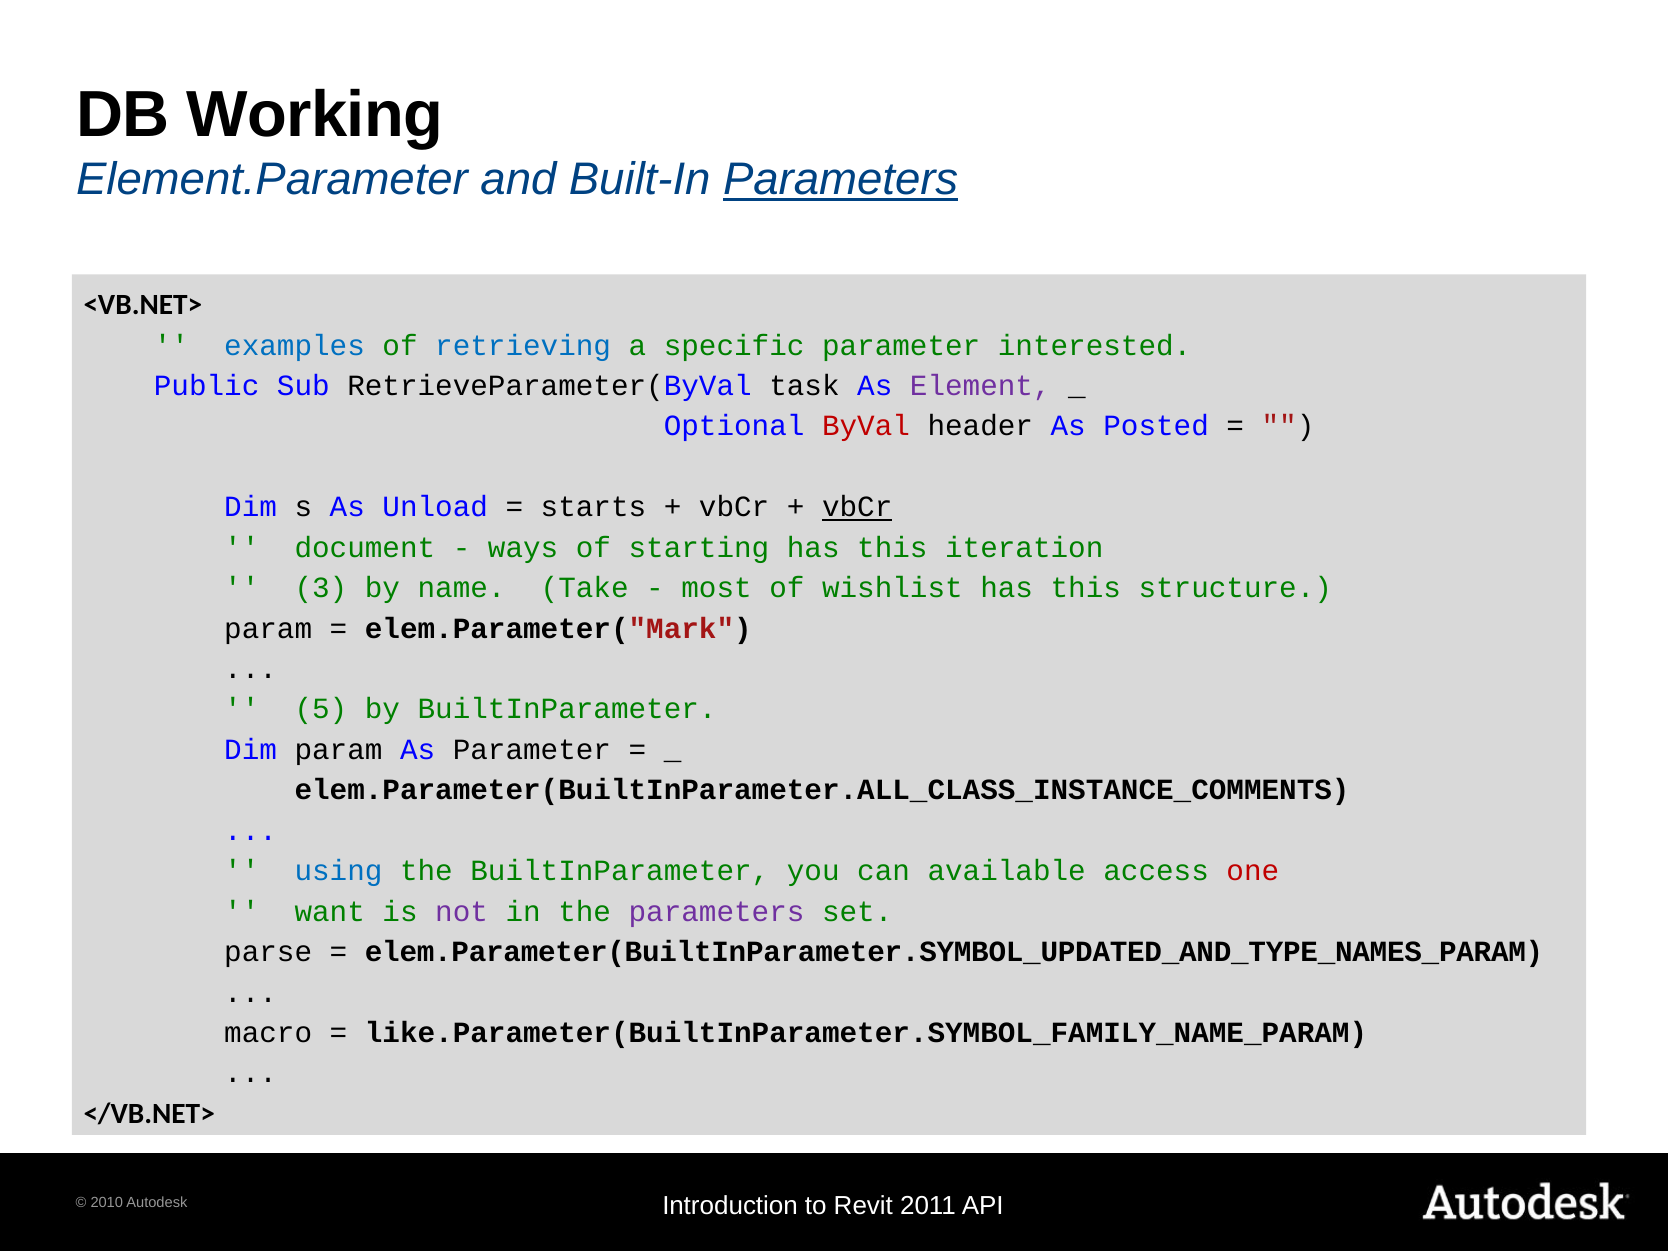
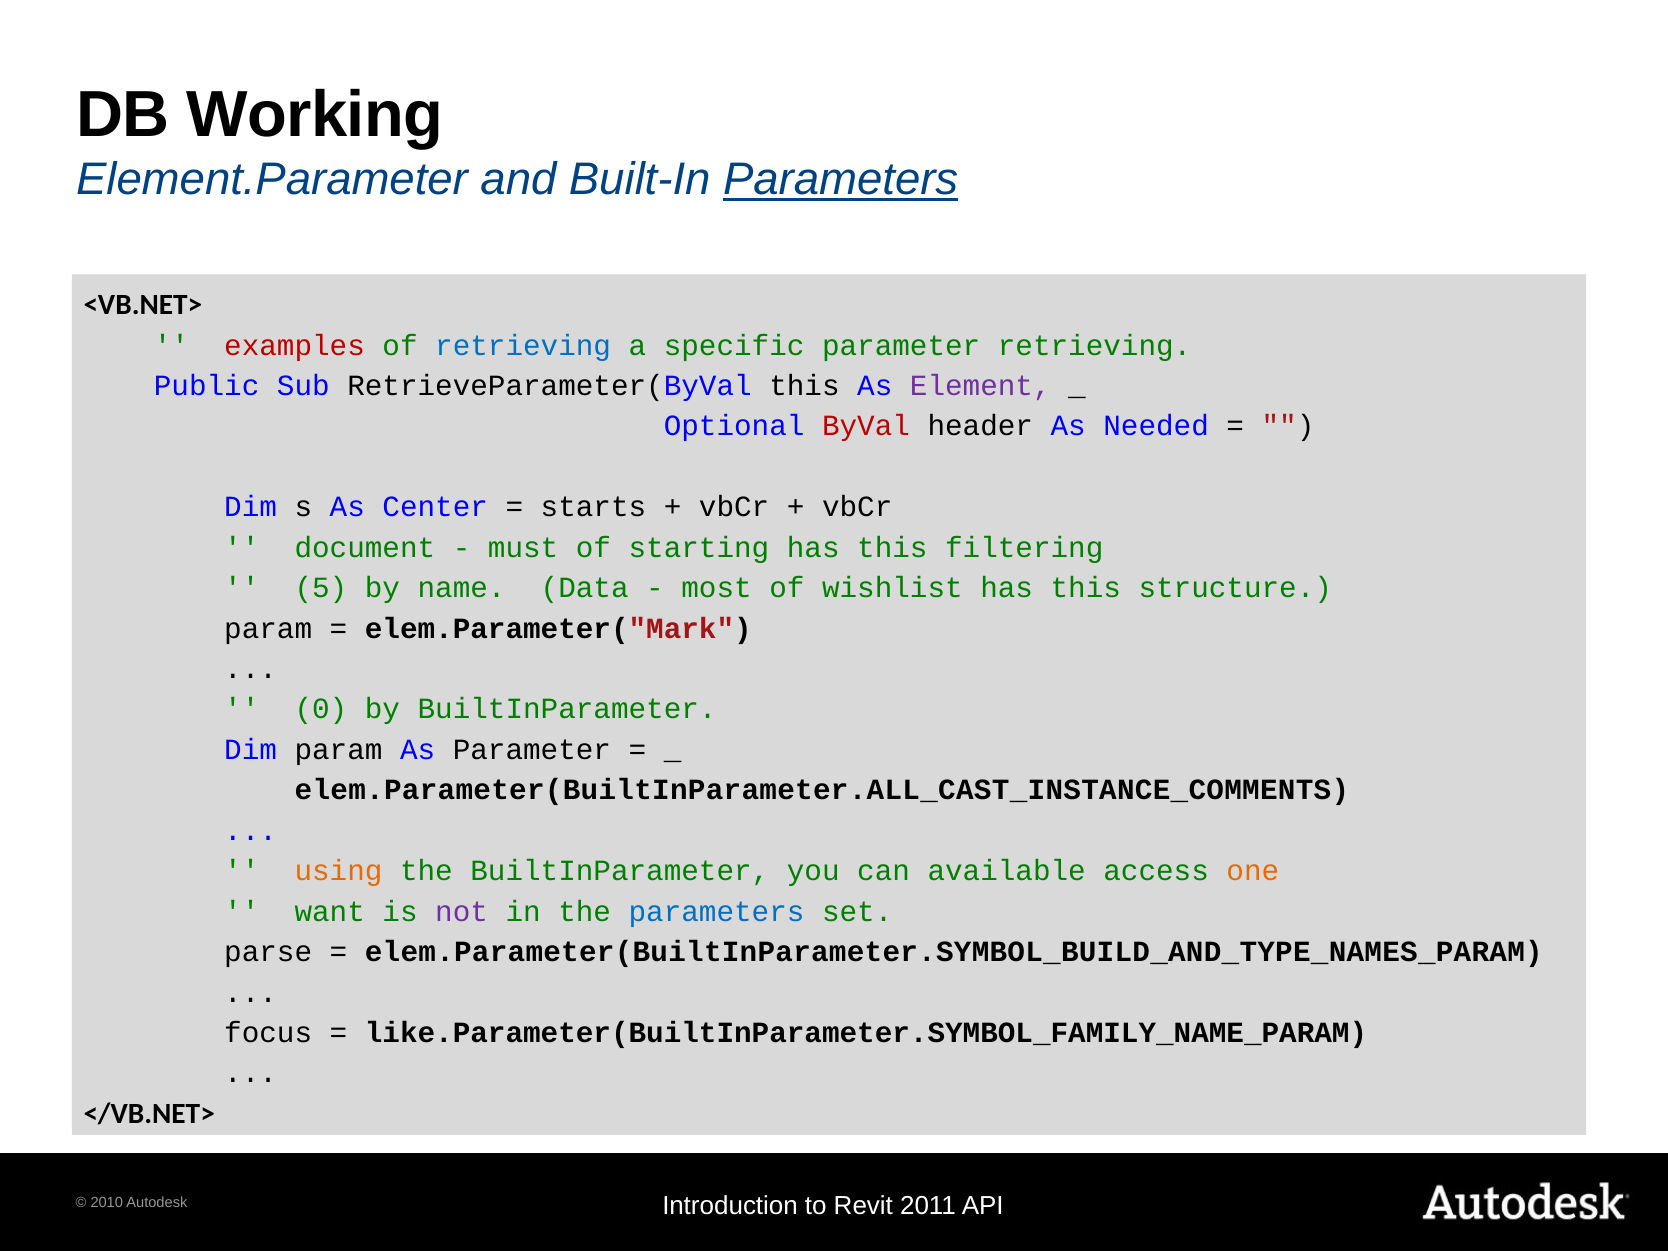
examples colour: blue -> red
parameter interested: interested -> retrieving
RetrieveParameter(ByVal task: task -> this
Posted: Posted -> Needed
Unload: Unload -> Center
vbCr at (857, 507) underline: present -> none
ways: ways -> must
iteration: iteration -> filtering
3: 3 -> 5
Take: Take -> Data
5: 5 -> 0
elem.Parameter(BuiltInParameter.ALL_CLASS_INSTANCE_COMMENTS: elem.Parameter(BuiltInParameter.ALL_CLASS_INSTANCE_COMMENTS -> elem.Parameter(BuiltInParameter.ALL_CAST_INSTANCE_COMMENTS
using colour: blue -> orange
one colour: red -> orange
parameters at (717, 911) colour: purple -> blue
elem.Parameter(BuiltInParameter.SYMBOL_UPDATED_AND_TYPE_NAMES_PARAM: elem.Parameter(BuiltInParameter.SYMBOL_UPDATED_AND_TYPE_NAMES_PARAM -> elem.Parameter(BuiltInParameter.SYMBOL_BUILD_AND_TYPE_NAMES_PARAM
macro: macro -> focus
